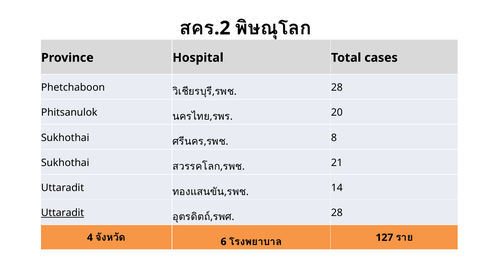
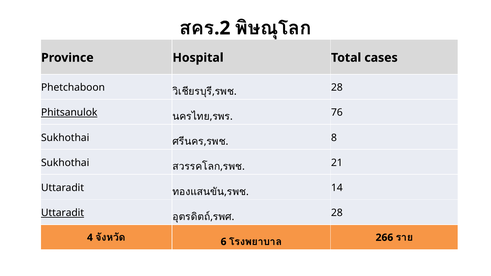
Phitsanulok underline: none -> present
20: 20 -> 76
127: 127 -> 266
